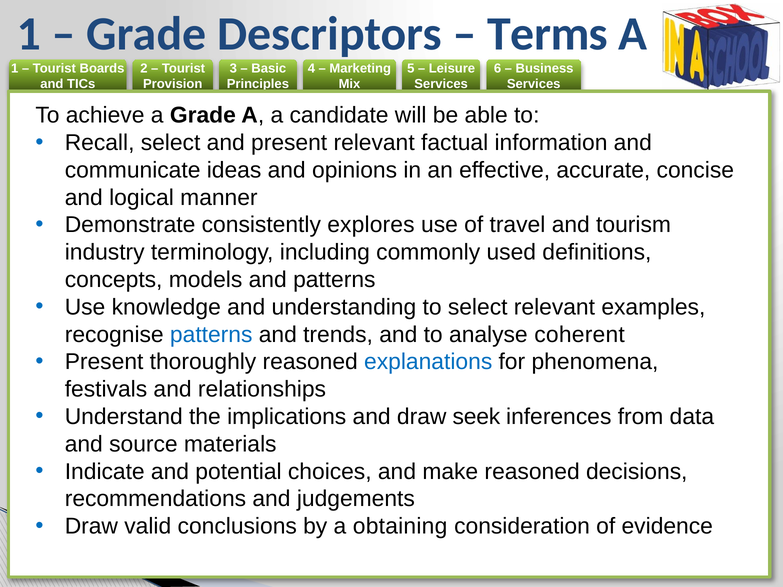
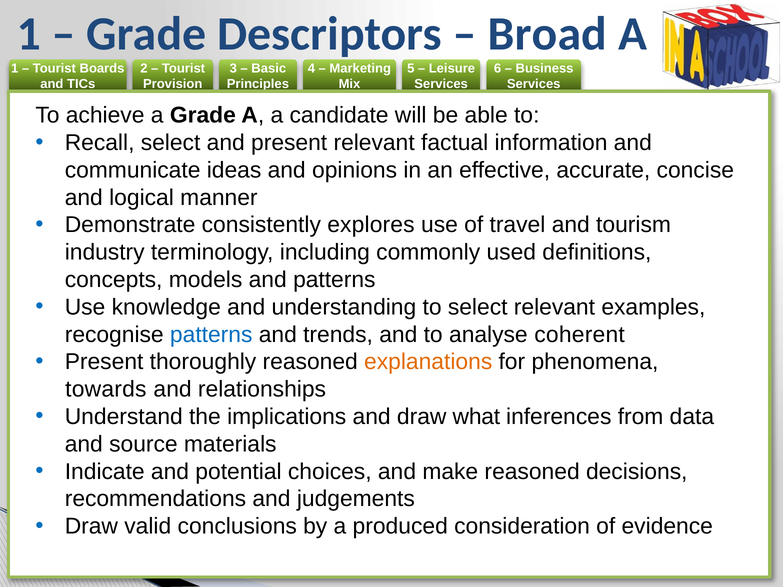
Terms: Terms -> Broad
explanations colour: blue -> orange
festivals: festivals -> towards
seek: seek -> what
obtaining: obtaining -> produced
